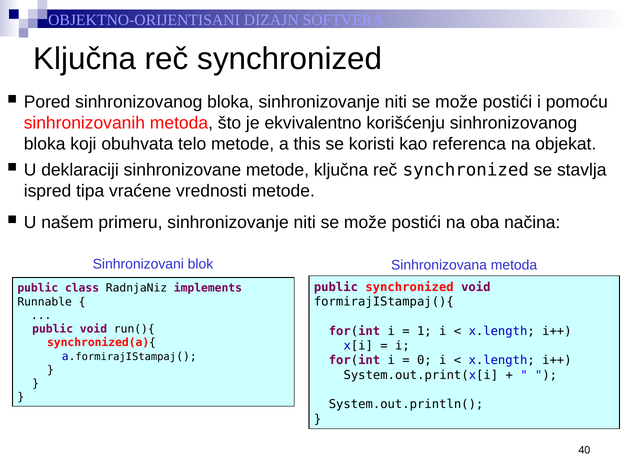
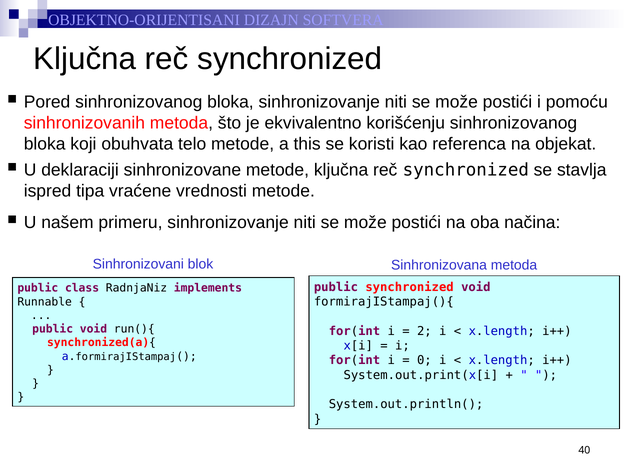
1: 1 -> 2
